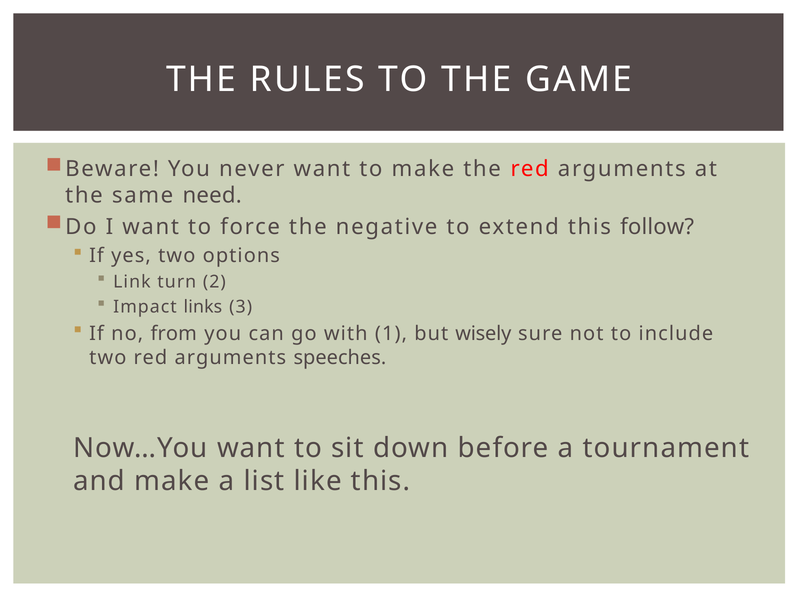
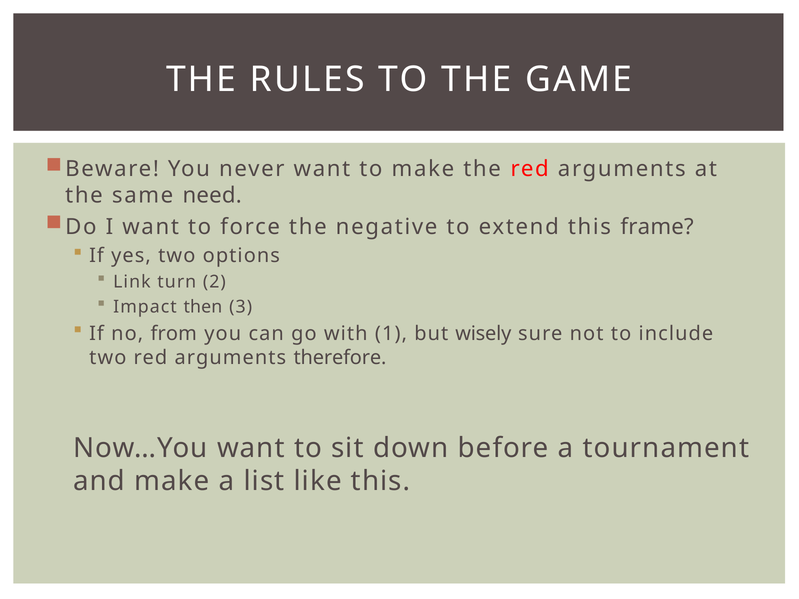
follow: follow -> frame
links: links -> then
speeches: speeches -> therefore
